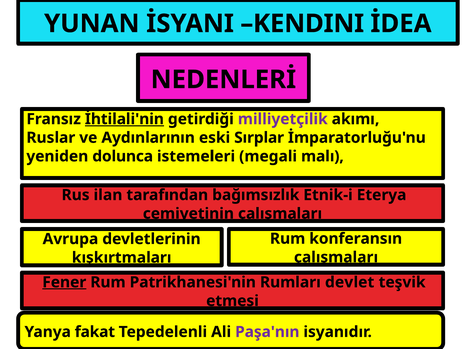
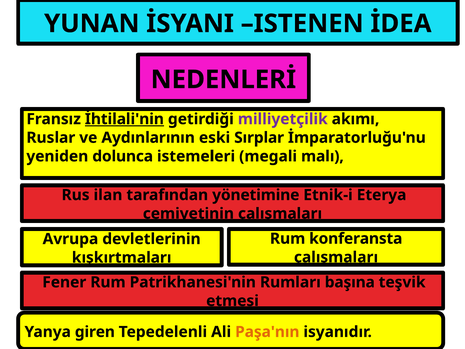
KENDINI: KENDINI -> ISTENEN
bağımsızlık: bağımsızlık -> yönetimine
konferansın: konferansın -> konferansta
Fener underline: present -> none
devlet: devlet -> başına
fakat: fakat -> giren
Paşa'nın colour: purple -> orange
